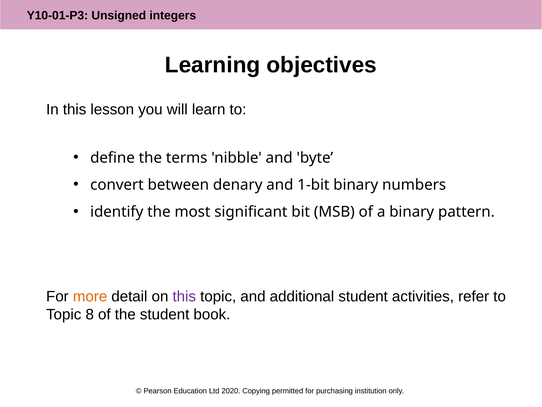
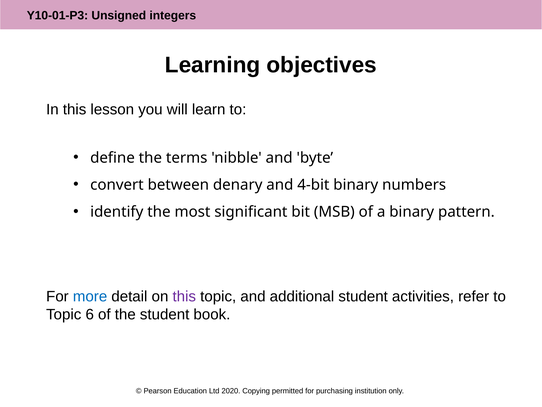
1-bit: 1-bit -> 4-bit
more colour: orange -> blue
8: 8 -> 6
